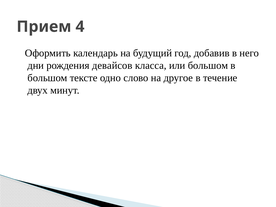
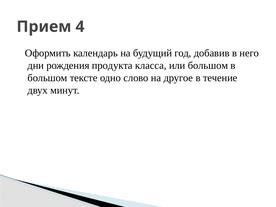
девайсов: девайсов -> продукта
